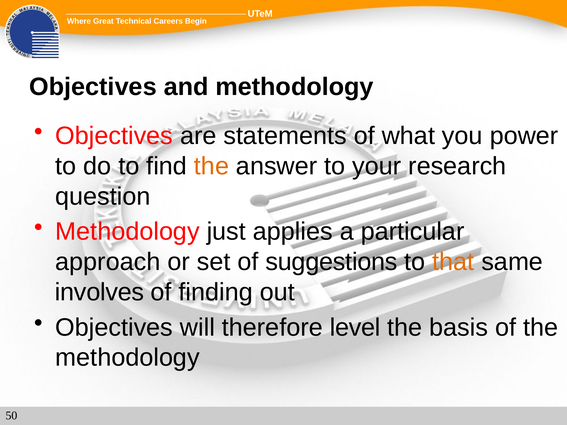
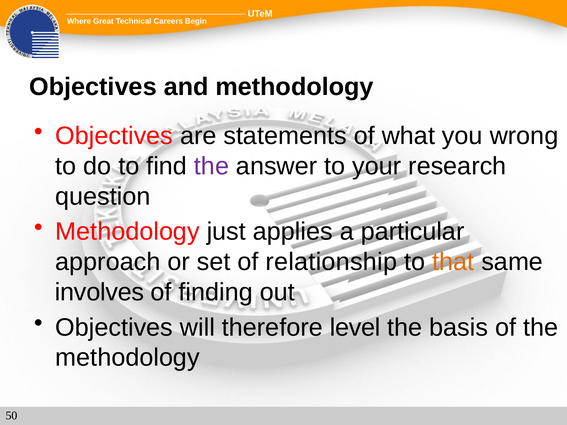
power: power -> wrong
the at (212, 166) colour: orange -> purple
suggestions: suggestions -> relationship
